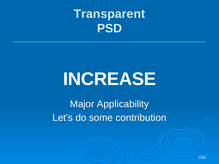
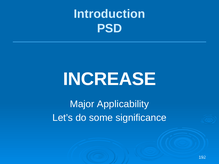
Transparent: Transparent -> Introduction
contribution: contribution -> significance
